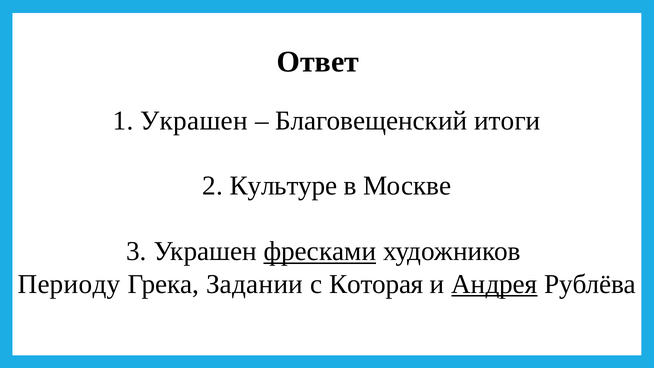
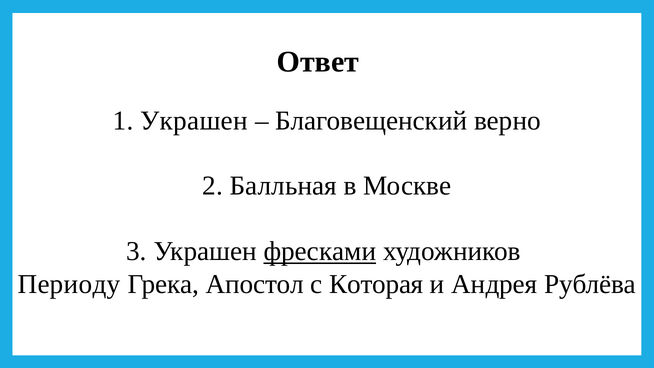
итоги: итоги -> верно
Культуре: Культуре -> Балльная
Задании: Задании -> Апостол
Андрея underline: present -> none
